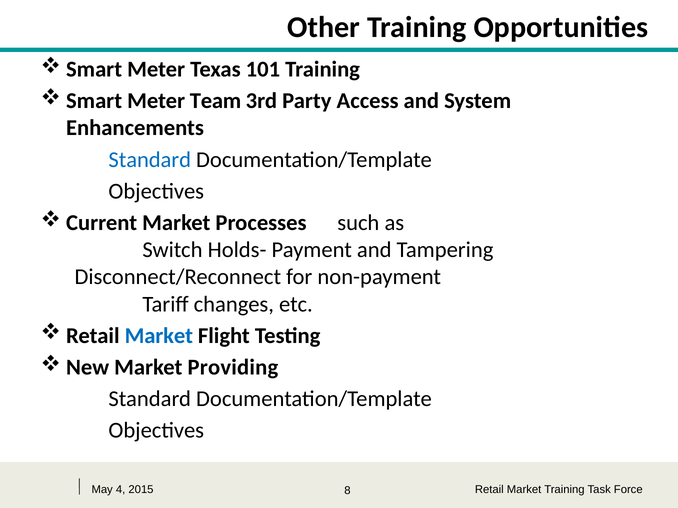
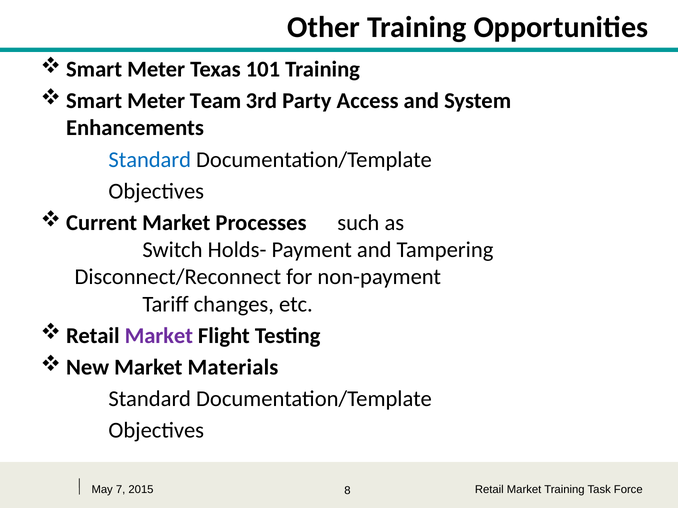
Market at (159, 336) colour: blue -> purple
Providing: Providing -> Materials
4: 4 -> 7
